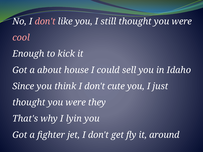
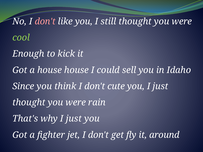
cool colour: pink -> light green
a about: about -> house
they: they -> rain
why I lyin: lyin -> just
